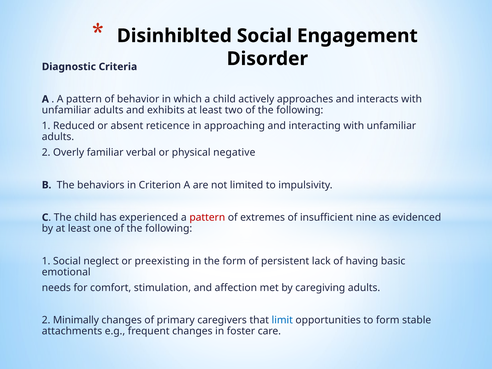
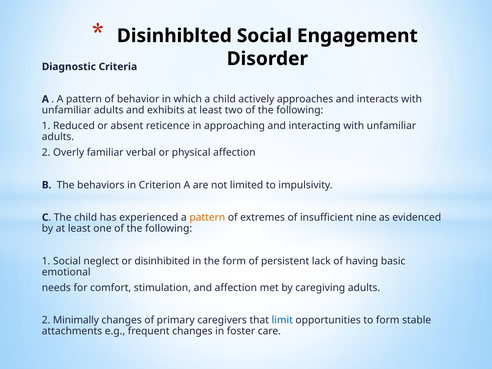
physical negative: negative -> affection
pattern at (207, 217) colour: red -> orange
preexisting: preexisting -> disinhibited
